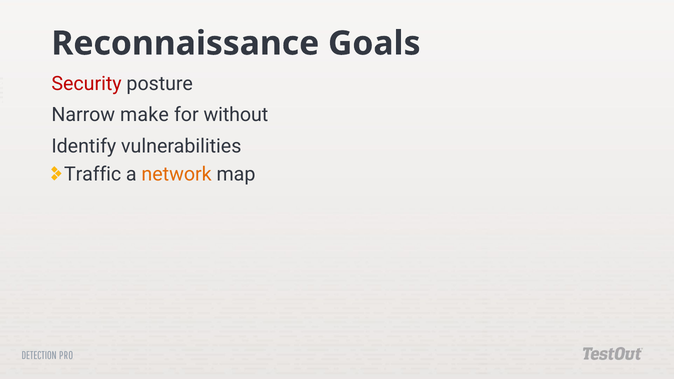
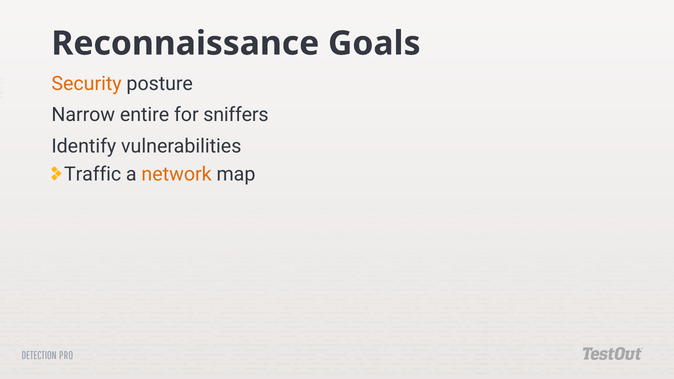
Security colour: red -> orange
make: make -> entire
without: without -> sniffers
